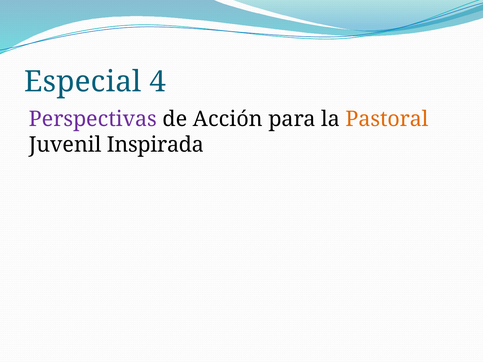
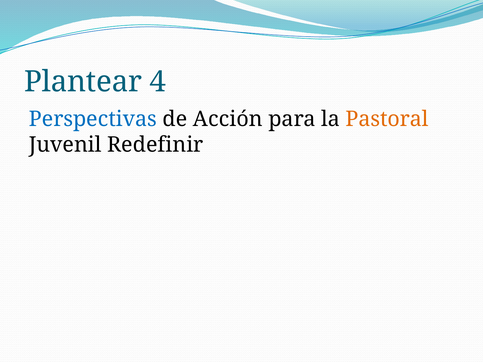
Especial: Especial -> Plantear
Perspectivas colour: purple -> blue
Inspirada: Inspirada -> Redefinir
